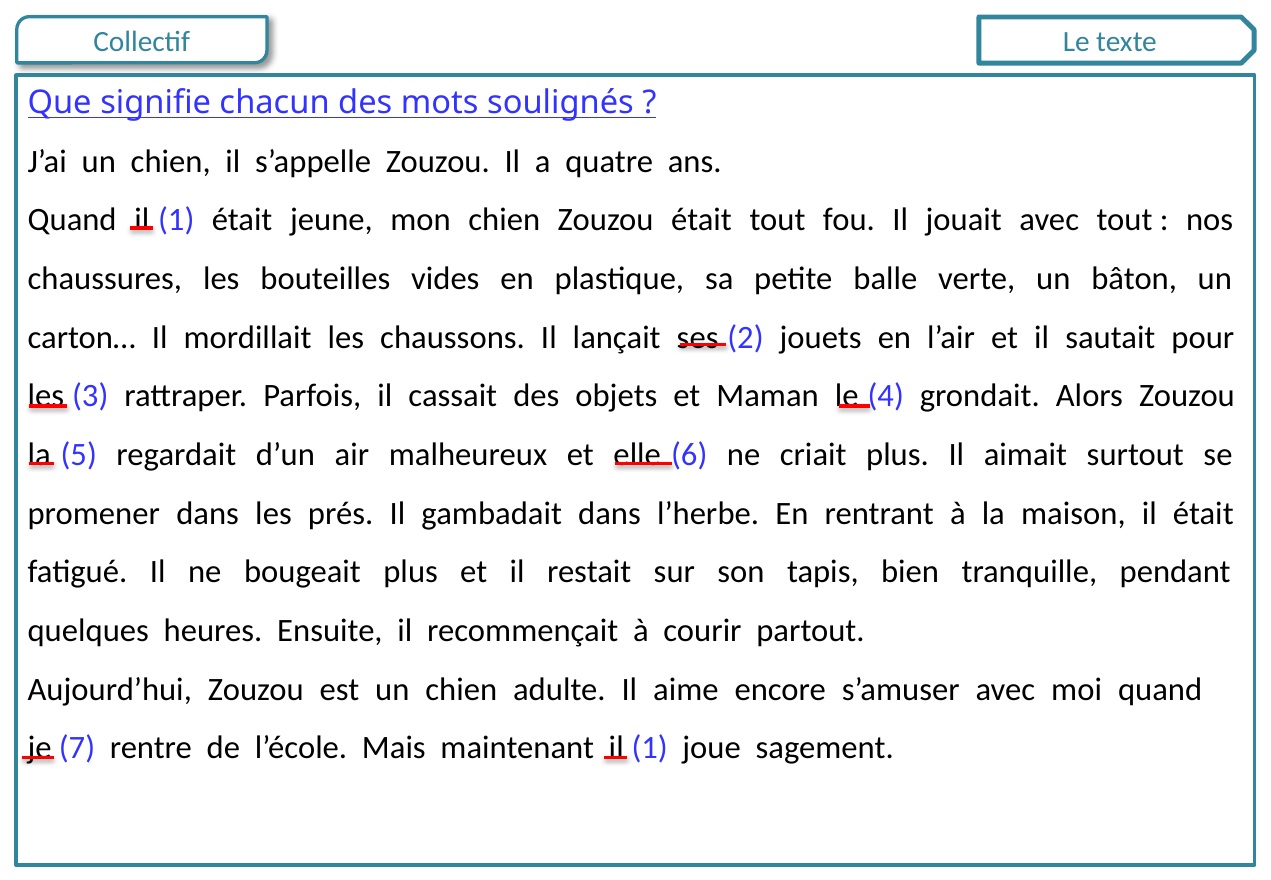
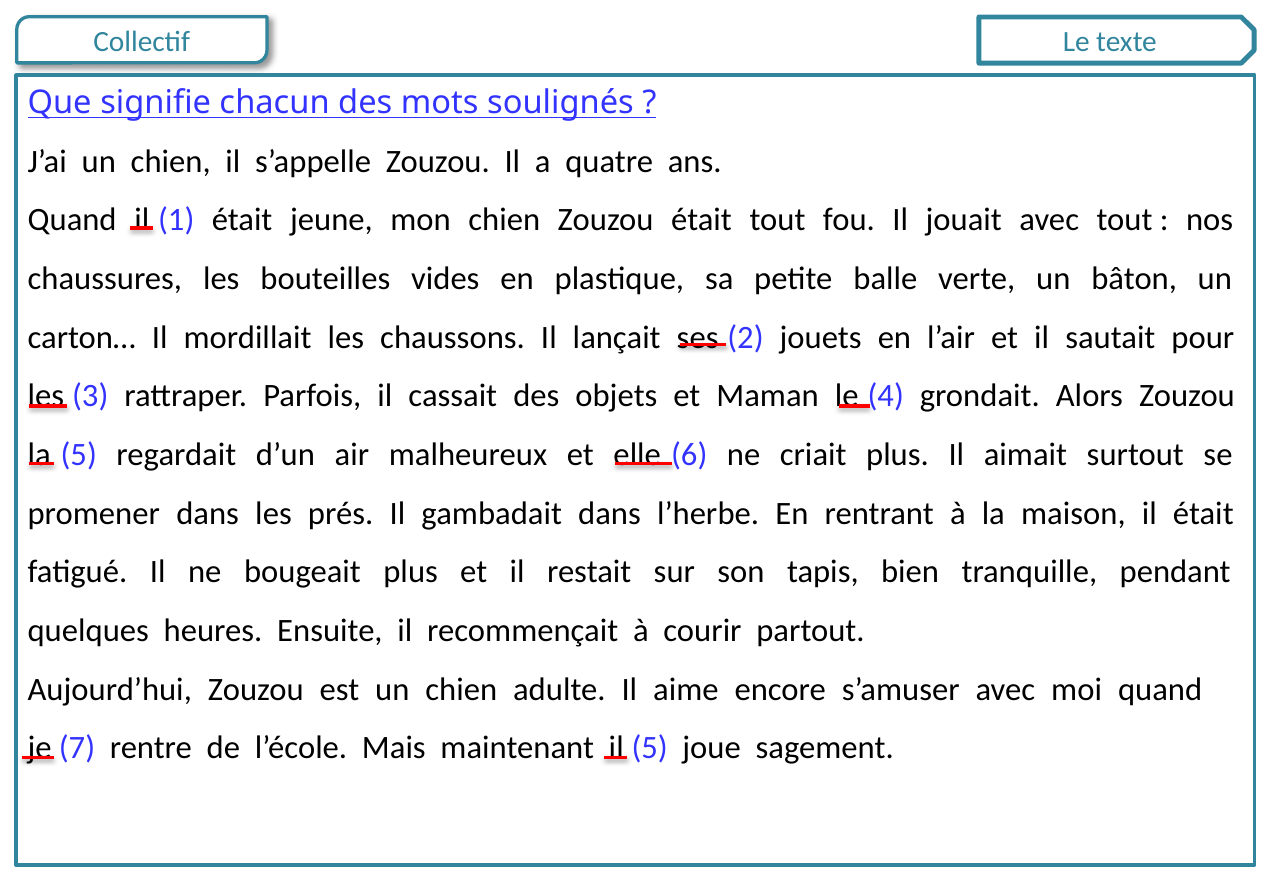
1 at (650, 748): 1 -> 5
